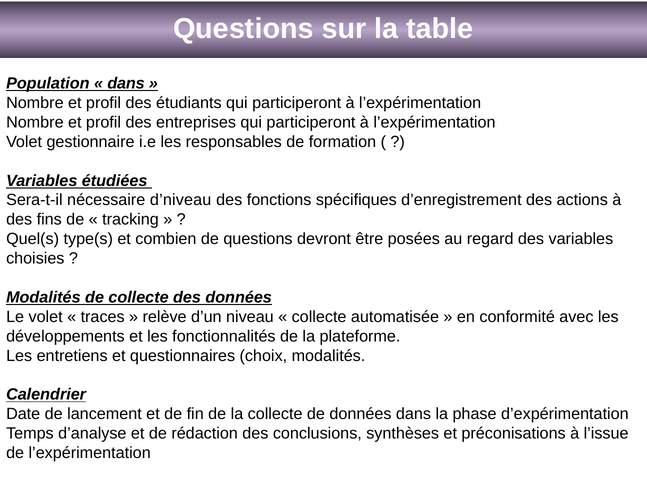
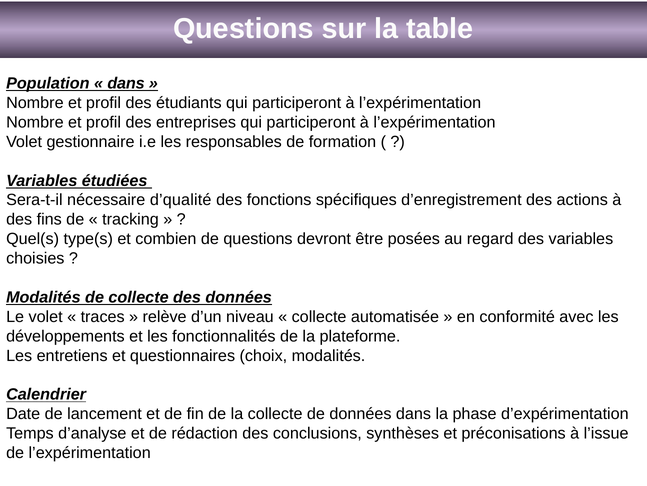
d’niveau: d’niveau -> d’qualité
